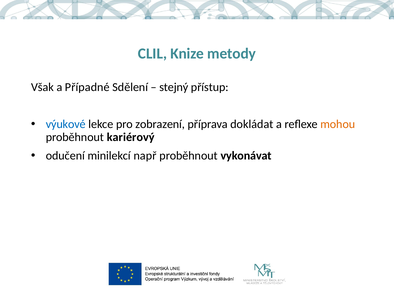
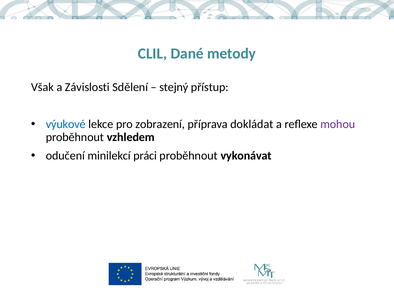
Knize: Knize -> Dané
Případné: Případné -> Závislosti
mohou colour: orange -> purple
kariérový: kariérový -> vzhledem
např: např -> práci
